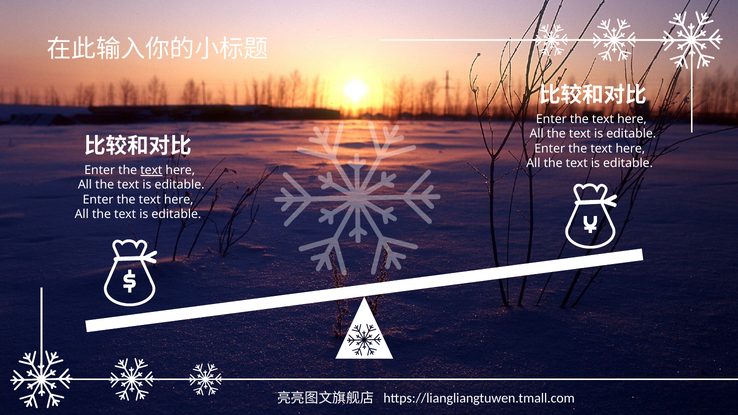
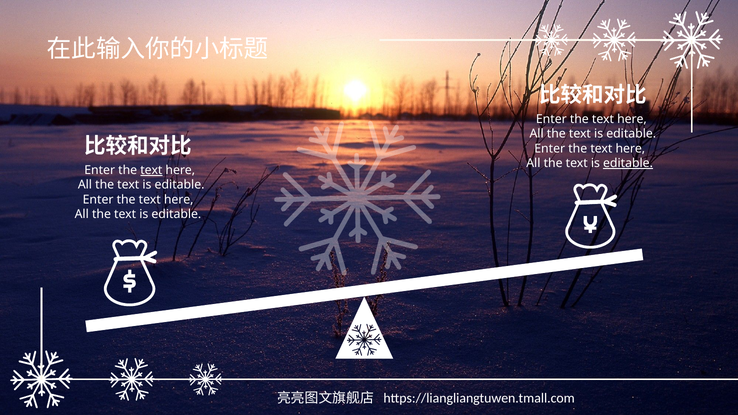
editable at (628, 163) underline: none -> present
